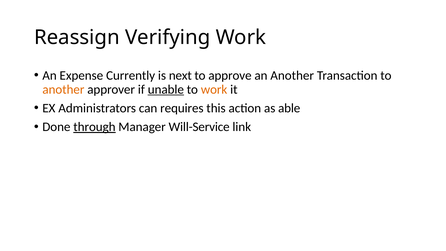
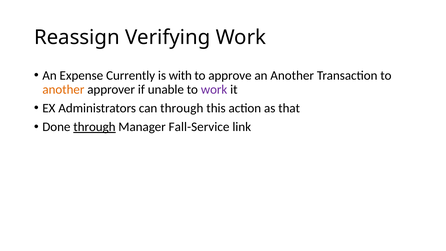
next: next -> with
unable underline: present -> none
work at (214, 89) colour: orange -> purple
can requires: requires -> through
able: able -> that
Will-Service: Will-Service -> Fall-Service
